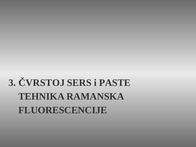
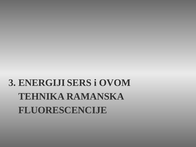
ČVRSTOJ: ČVRSTOJ -> ENERGIJI
PASTE: PASTE -> OVOM
